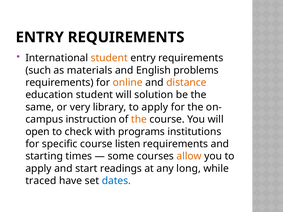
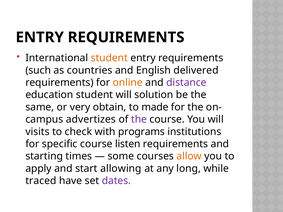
materials: materials -> countries
problems: problems -> delivered
distance colour: orange -> purple
library: library -> obtain
apply at (155, 107): apply -> made
instruction: instruction -> advertizes
the at (139, 120) colour: orange -> purple
open: open -> visits
readings: readings -> allowing
dates colour: blue -> purple
